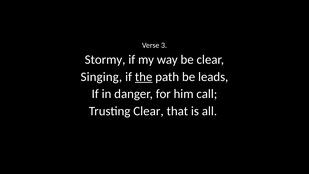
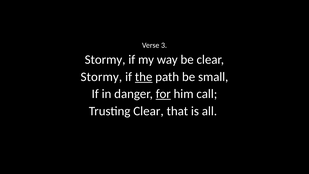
Singing at (101, 77): Singing -> Stormy
leads: leads -> small
for underline: none -> present
